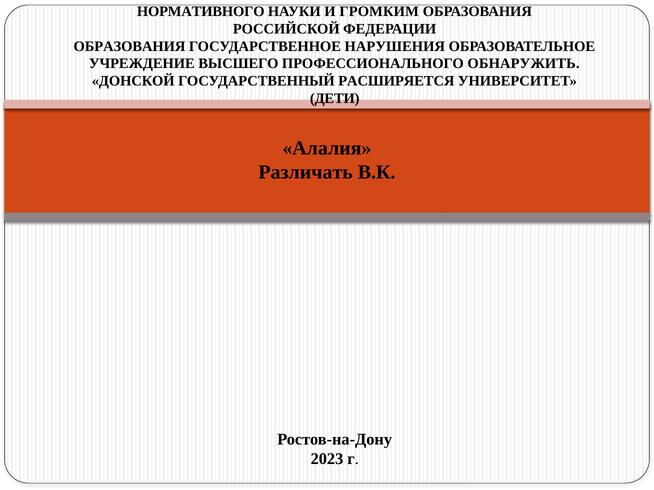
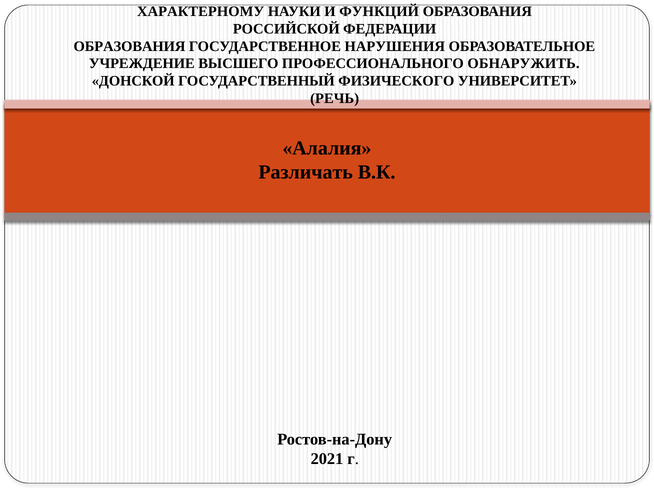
НОРМАТИВНОГО: НОРМАТИВНОГО -> ХАРАКТЕРНОМУ
ГРОМКИМ: ГРОМКИМ -> ФУНКЦИЙ
РАСШИРЯЕТСЯ: РАСШИРЯЕТСЯ -> ФИЗИЧЕСКОГО
ДЕТИ: ДЕТИ -> РЕЧЬ
2023: 2023 -> 2021
